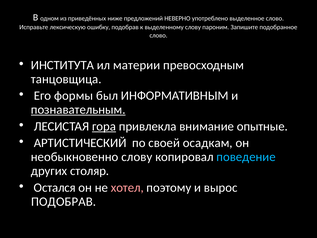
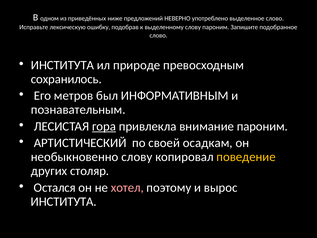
материи: материи -> природе
танцовщица: танцовщица -> сохранилось
формы: формы -> метров
познавательным underline: present -> none
внимание опытные: опытные -> пароним
поведение colour: light blue -> yellow
ПОДОБРАВ at (64, 201): ПОДОБРАВ -> ИНСТИТУТА
